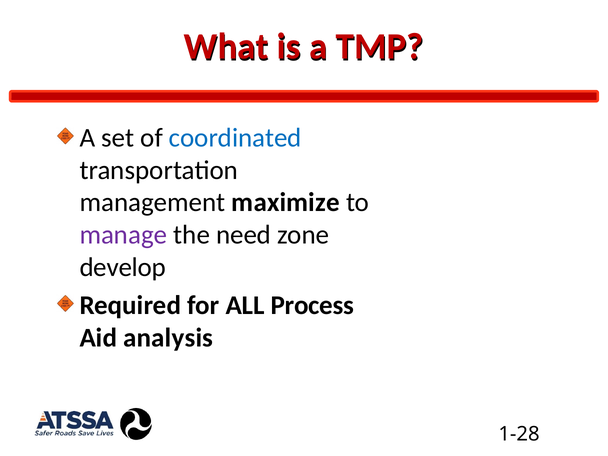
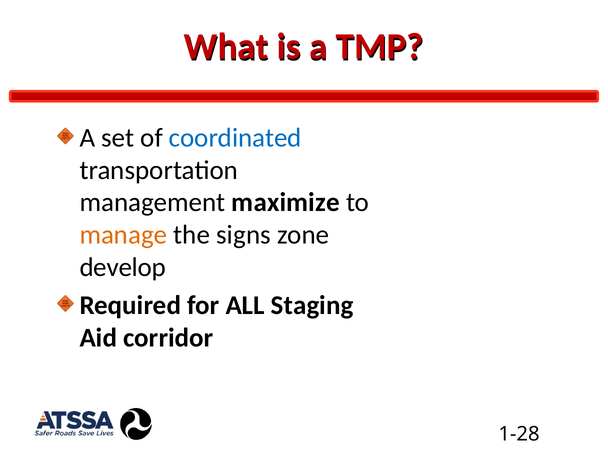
manage colour: purple -> orange
need: need -> signs
Process: Process -> Staging
analysis: analysis -> corridor
